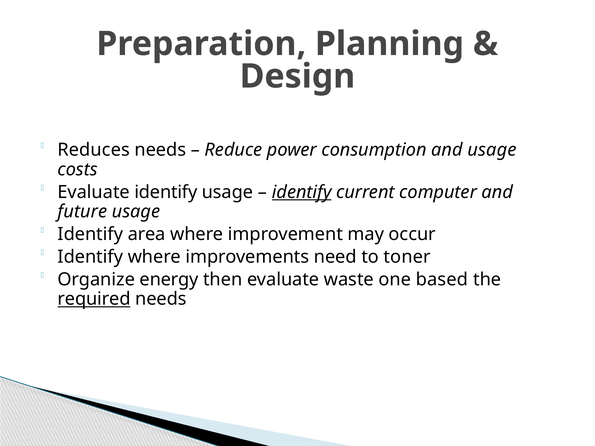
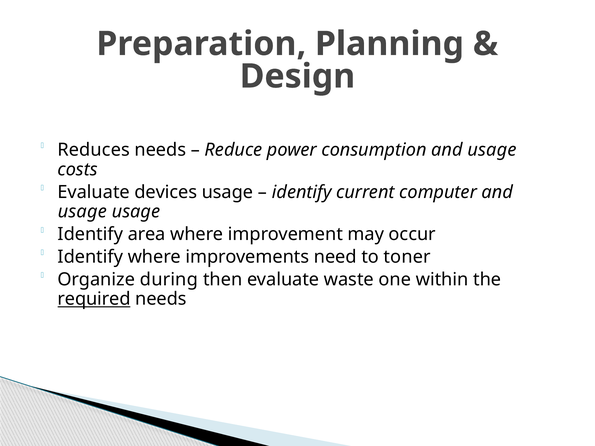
Evaluate identify: identify -> devices
identify at (302, 192) underline: present -> none
future at (82, 212): future -> usage
energy: energy -> during
based: based -> within
